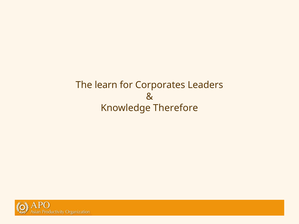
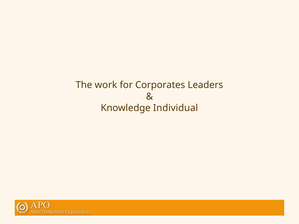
learn: learn -> work
Therefore: Therefore -> Individual
